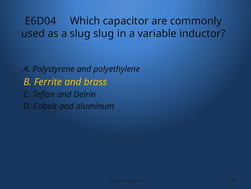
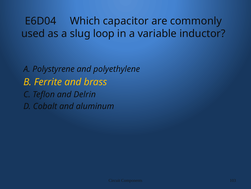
slug slug: slug -> loop
